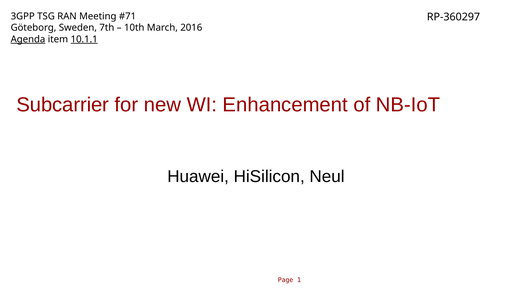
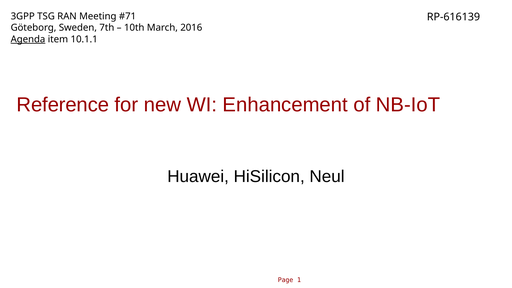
RP-360297: RP-360297 -> RP-616139
10.1.1 underline: present -> none
Subcarrier: Subcarrier -> Reference
